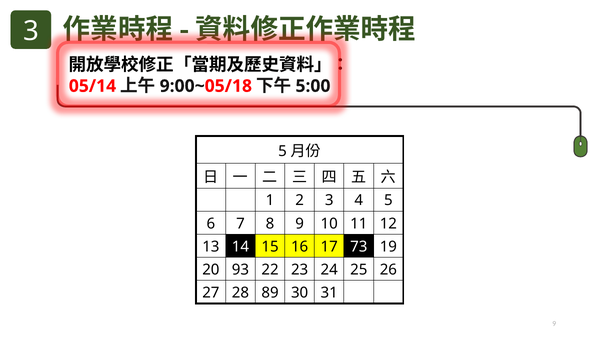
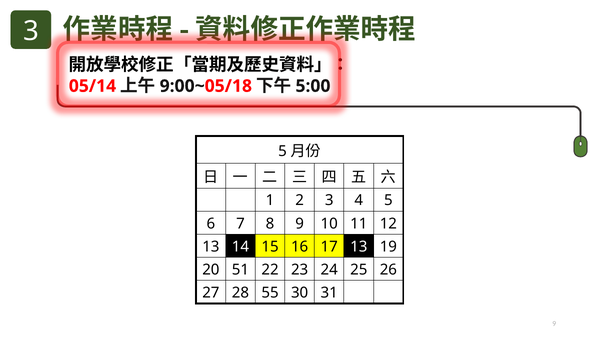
17 73: 73 -> 13
93: 93 -> 51
89: 89 -> 55
